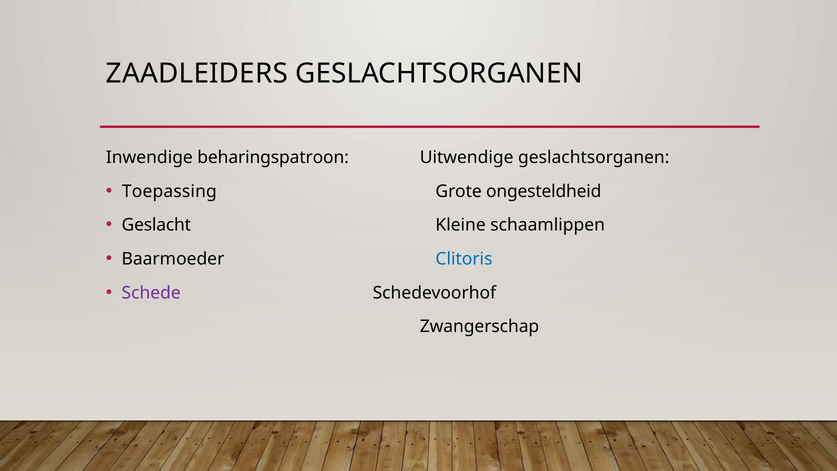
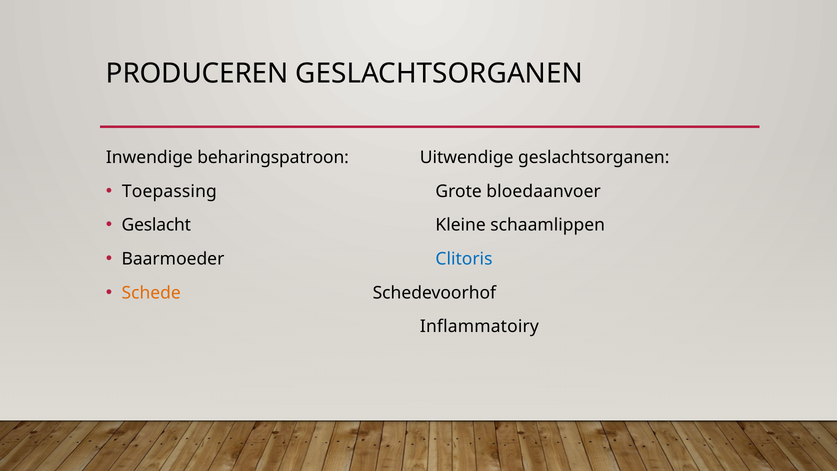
ZAADLEIDERS: ZAADLEIDERS -> PRODUCEREN
ongesteldheid: ongesteldheid -> bloedaanvoer
Schede colour: purple -> orange
Zwangerschap: Zwangerschap -> Inflammatoiry
